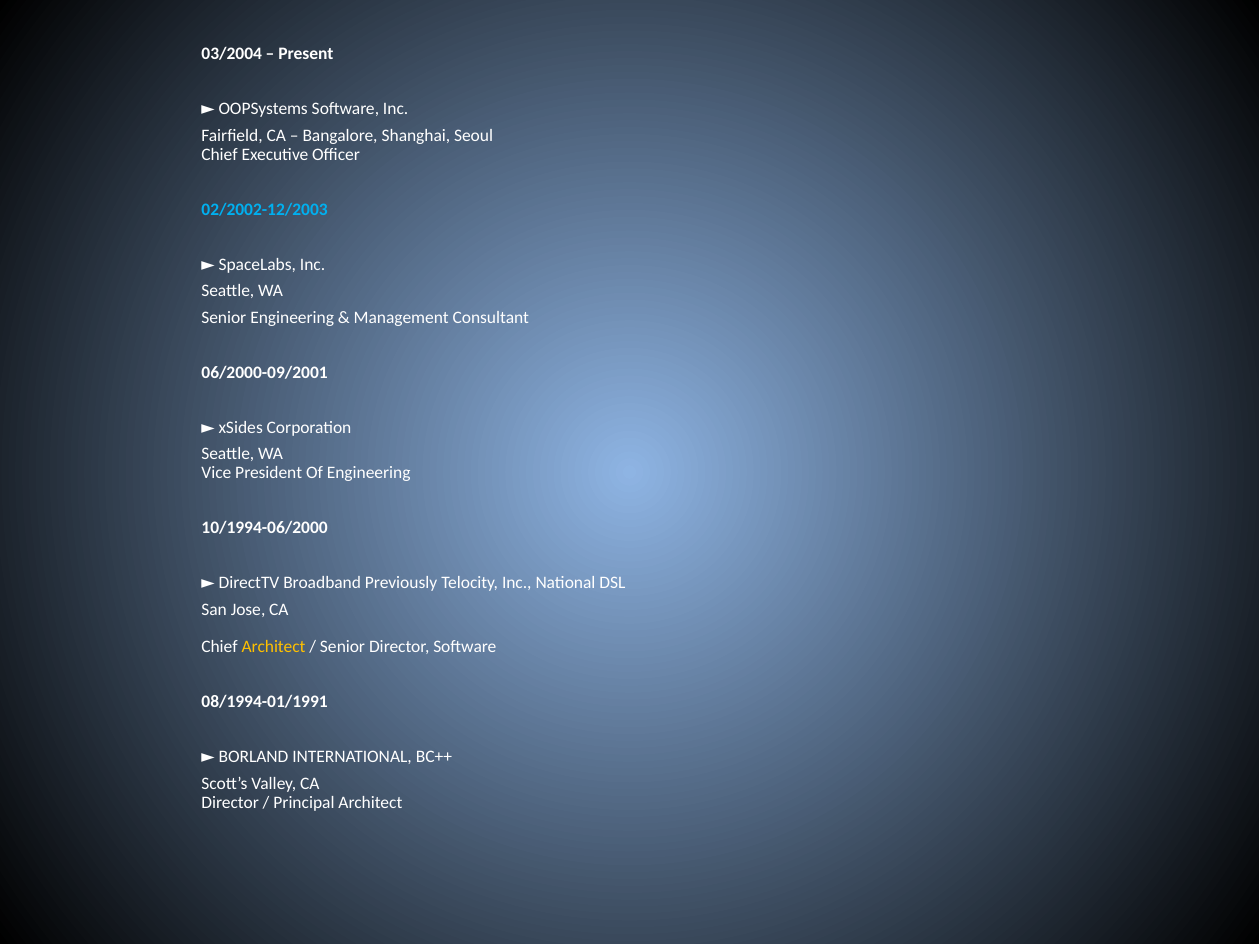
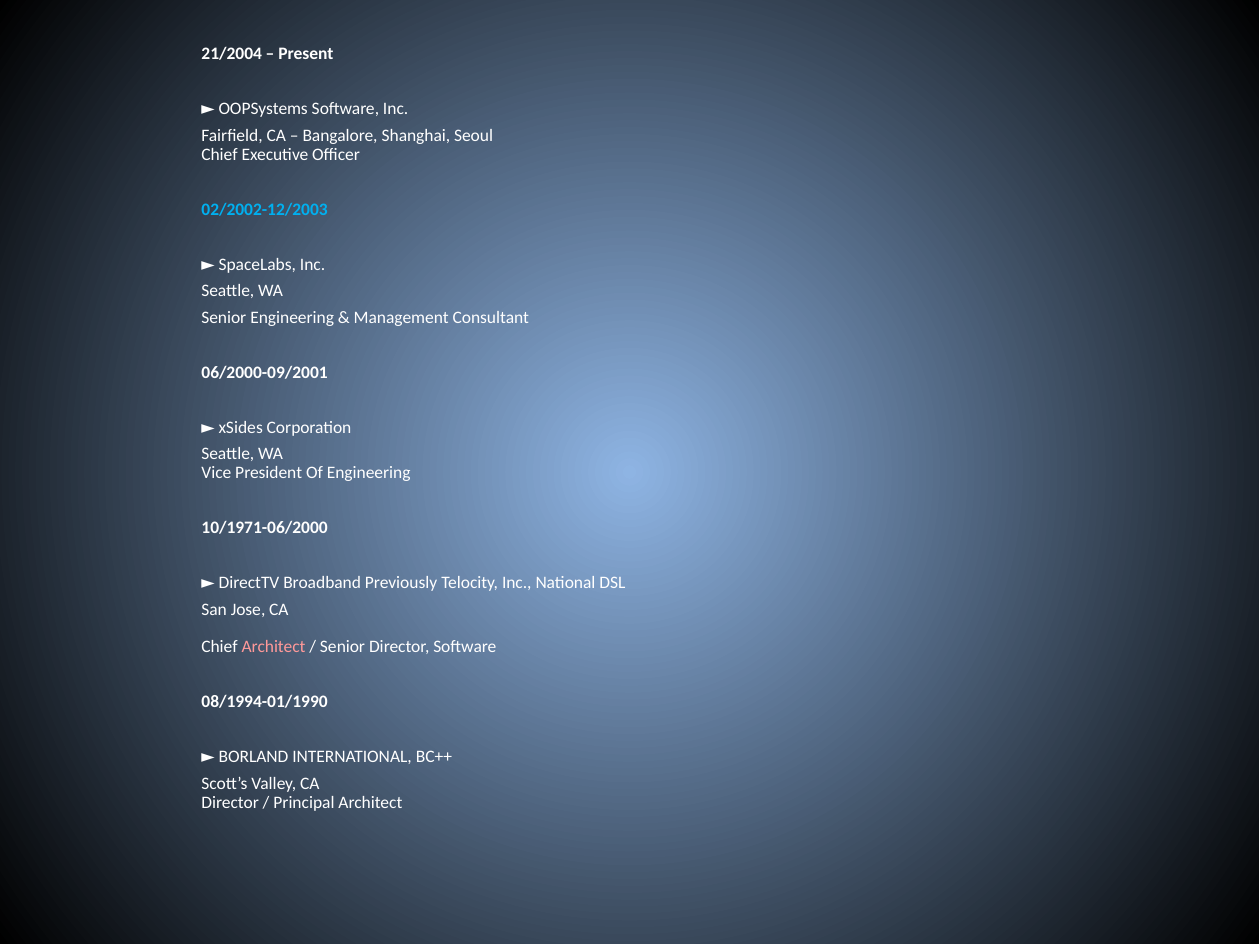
03/2004: 03/2004 -> 21/2004
10/1994-06/2000: 10/1994-06/2000 -> 10/1971-06/2000
Architect at (274, 647) colour: yellow -> pink
08/1994-01/1991: 08/1994-01/1991 -> 08/1994-01/1990
